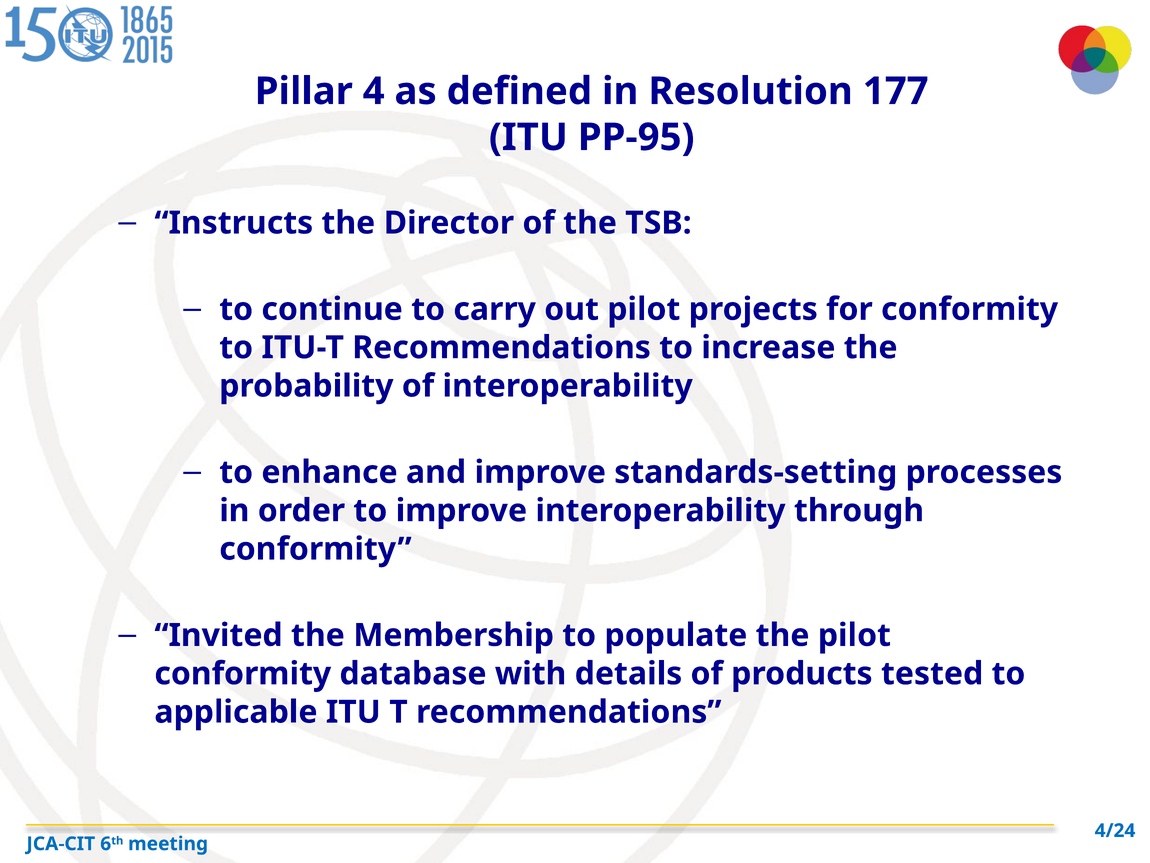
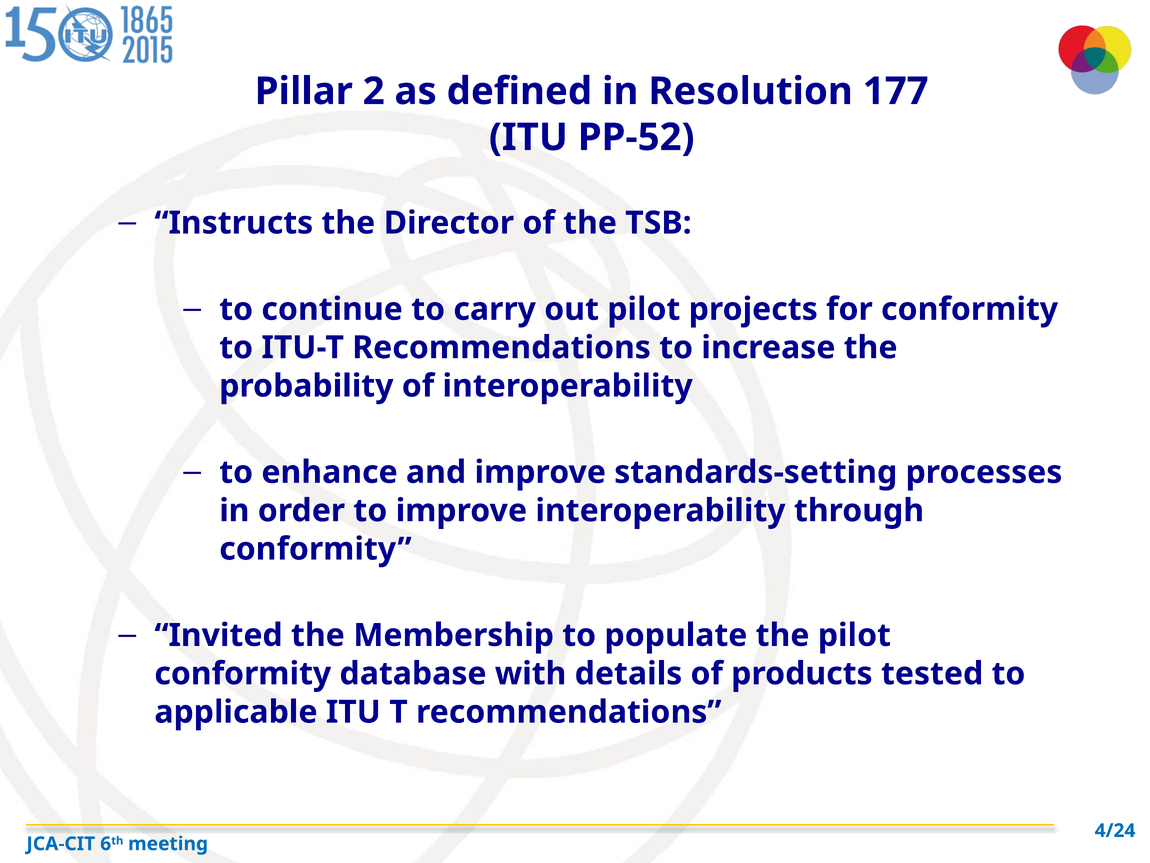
4: 4 -> 2
PP-95: PP-95 -> PP-52
